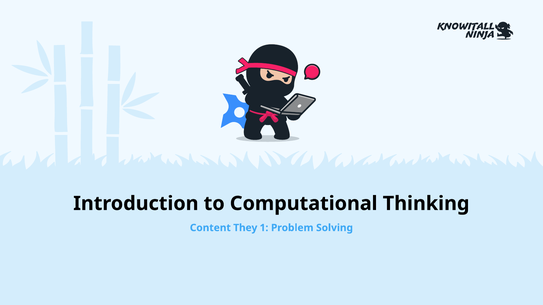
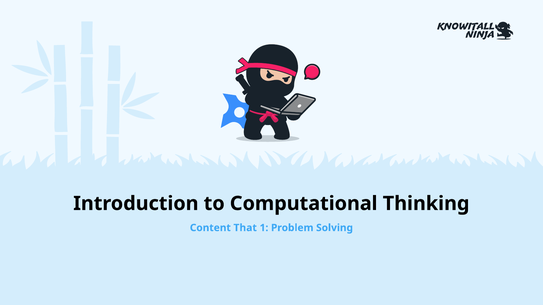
They: They -> That
